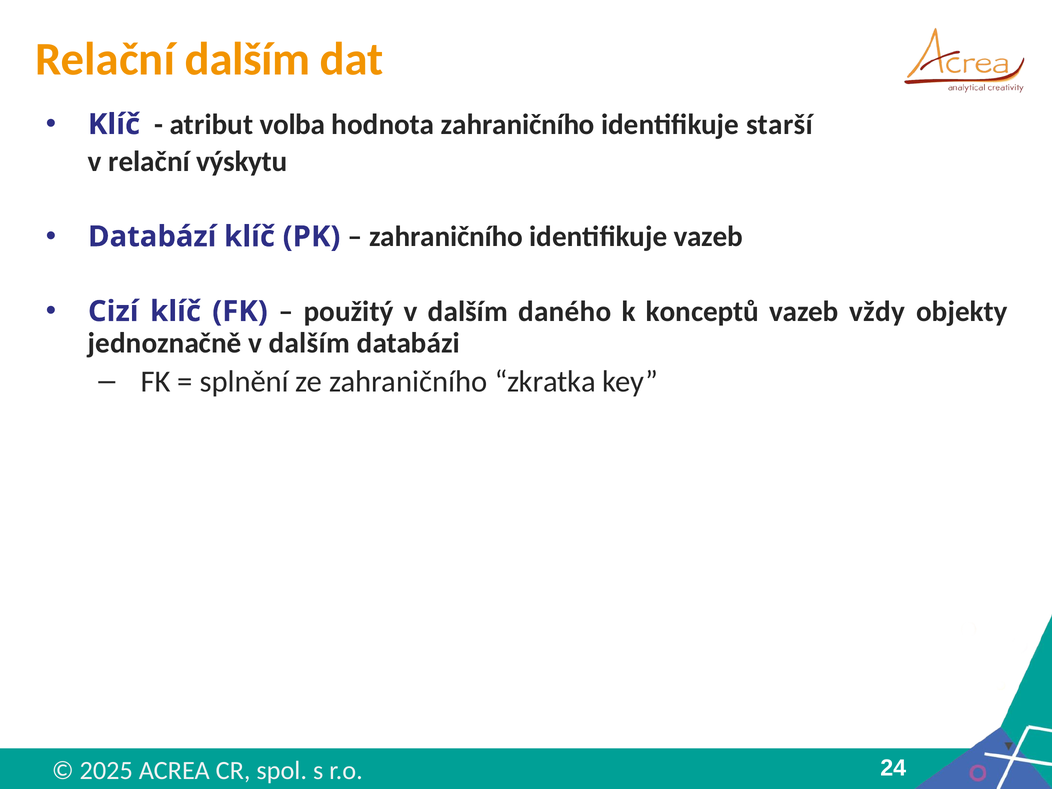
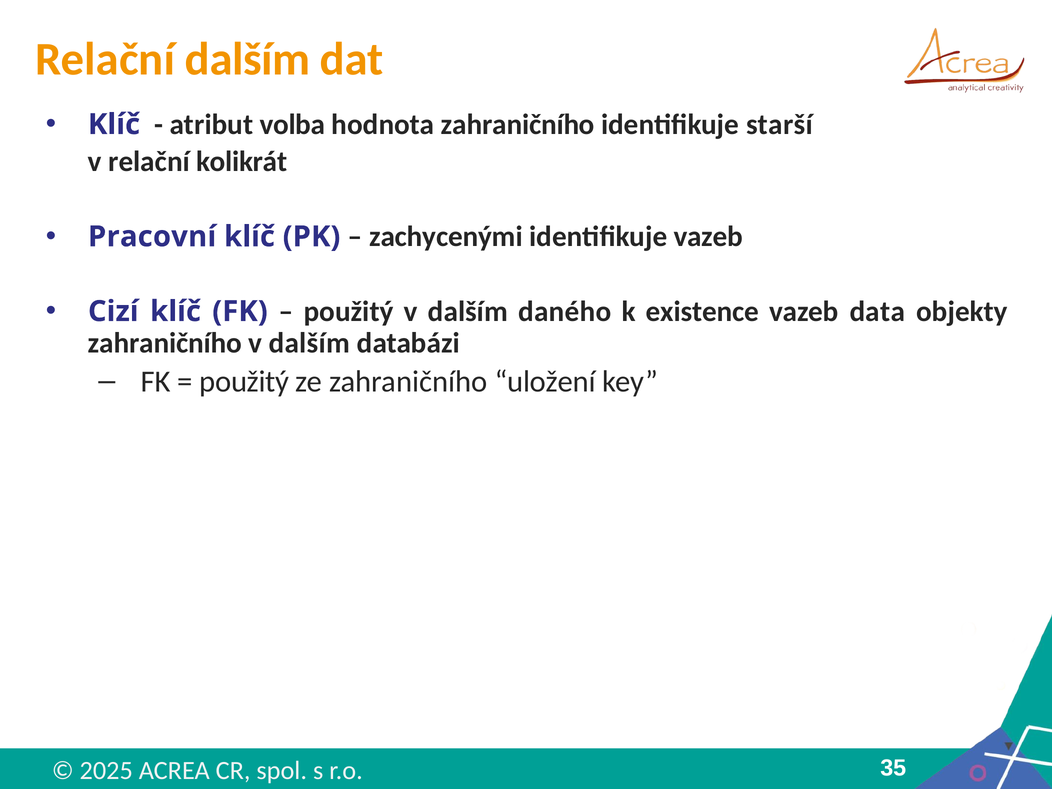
výskytu: výskytu -> kolikrát
Databází: Databází -> Pracovní
zahraničního at (446, 237): zahraničního -> zachycenými
konceptů: konceptů -> existence
vždy: vždy -> data
jednoznačně at (165, 343): jednoznačně -> zahraničního
splnění at (244, 381): splnění -> použitý
zkratka: zkratka -> uložení
24: 24 -> 35
